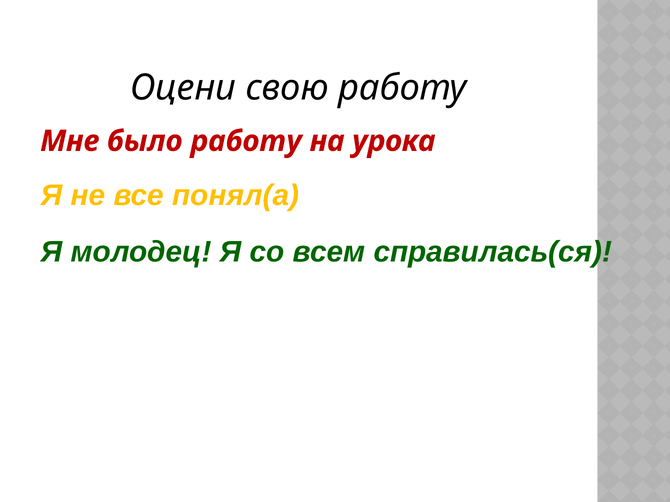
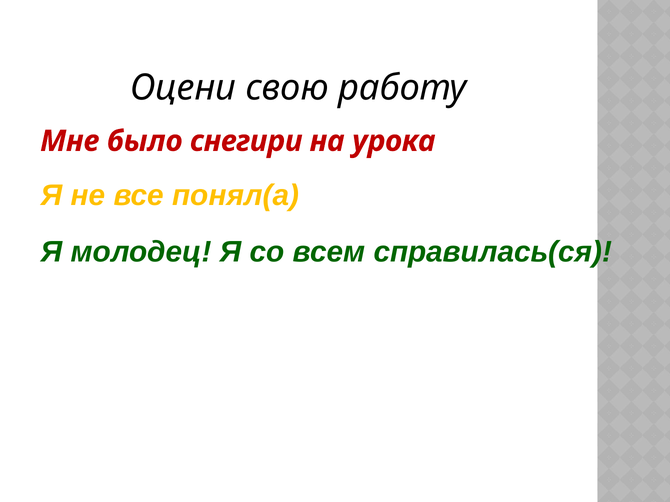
было работу: работу -> снегири
